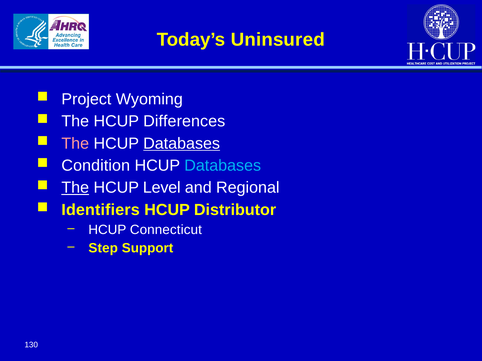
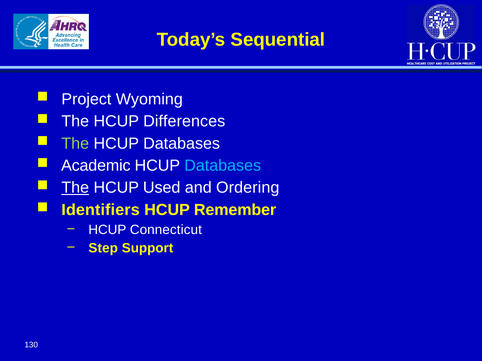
Uninsured: Uninsured -> Sequential
The at (75, 144) colour: pink -> light green
Databases at (182, 144) underline: present -> none
Condition: Condition -> Academic
Level: Level -> Used
Regional: Regional -> Ordering
Distributor: Distributor -> Remember
